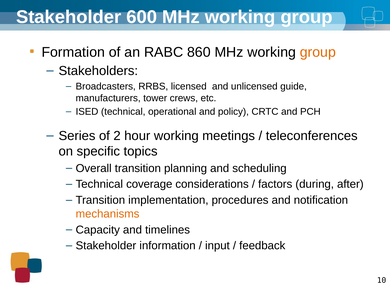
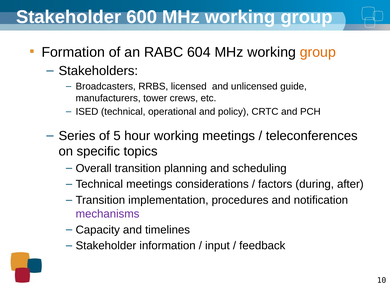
860: 860 -> 604
2: 2 -> 5
Technical coverage: coverage -> meetings
mechanisms colour: orange -> purple
